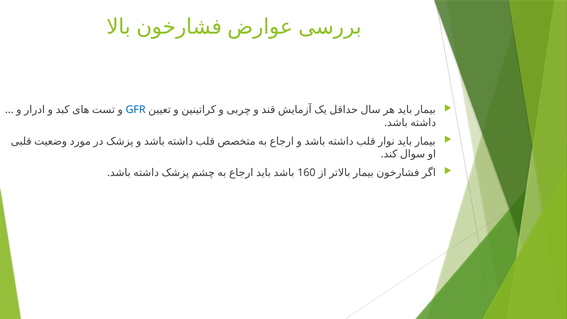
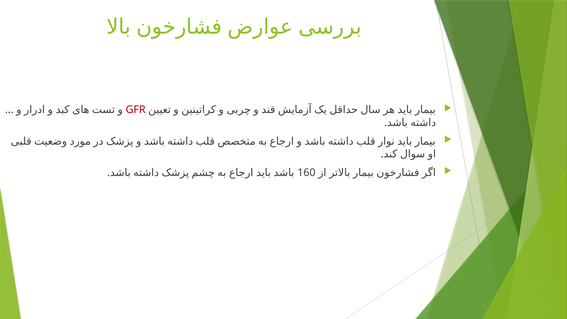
GFR colour: blue -> red
